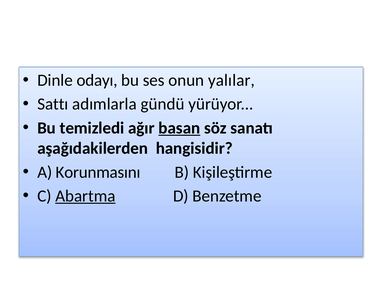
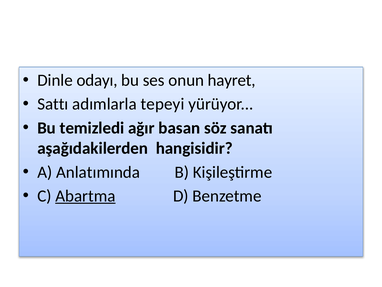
yalılar: yalılar -> hayret
gündü: gündü -> tepeyi
basan underline: present -> none
Korunmasını: Korunmasını -> Anlatımında
